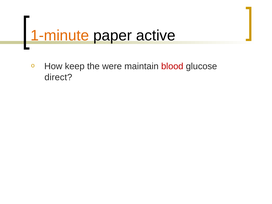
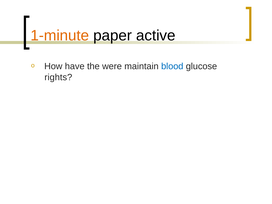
keep: keep -> have
blood colour: red -> blue
direct: direct -> rights
